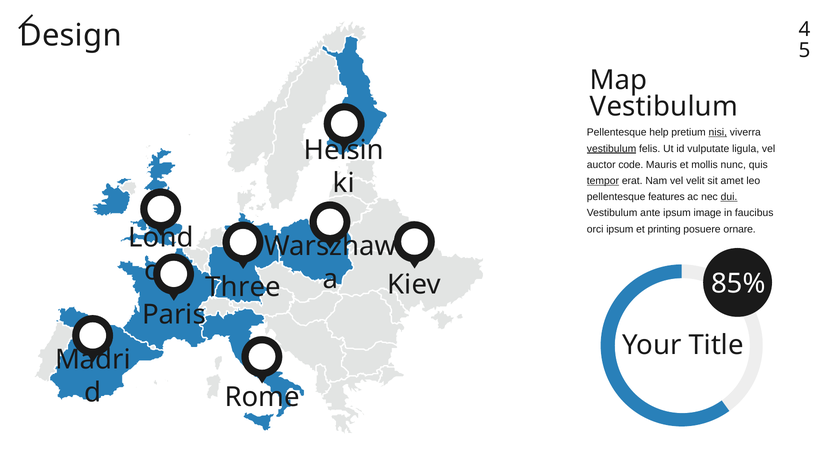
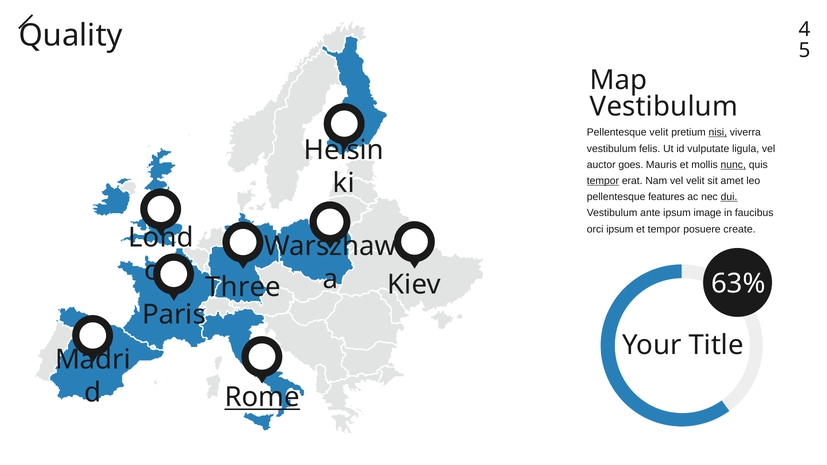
Design: Design -> Quality
Pellentesque help: help -> velit
vestibulum at (612, 149) underline: present -> none
code: code -> goes
nunc underline: none -> present
et printing: printing -> tempor
ornare: ornare -> create
85%: 85% -> 63%
Rome underline: none -> present
